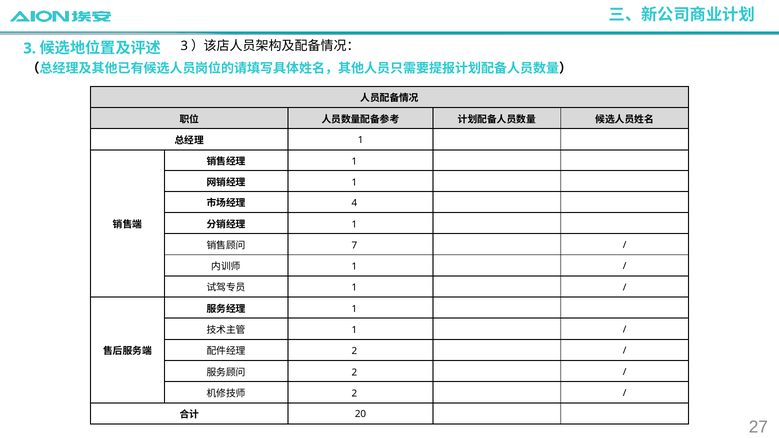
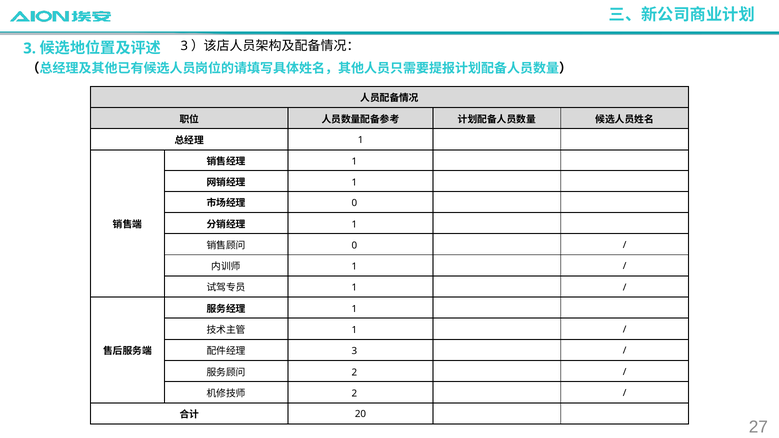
4 at (354, 203): 4 -> 0
7 at (354, 246): 7 -> 0
2 at (354, 351): 2 -> 3
